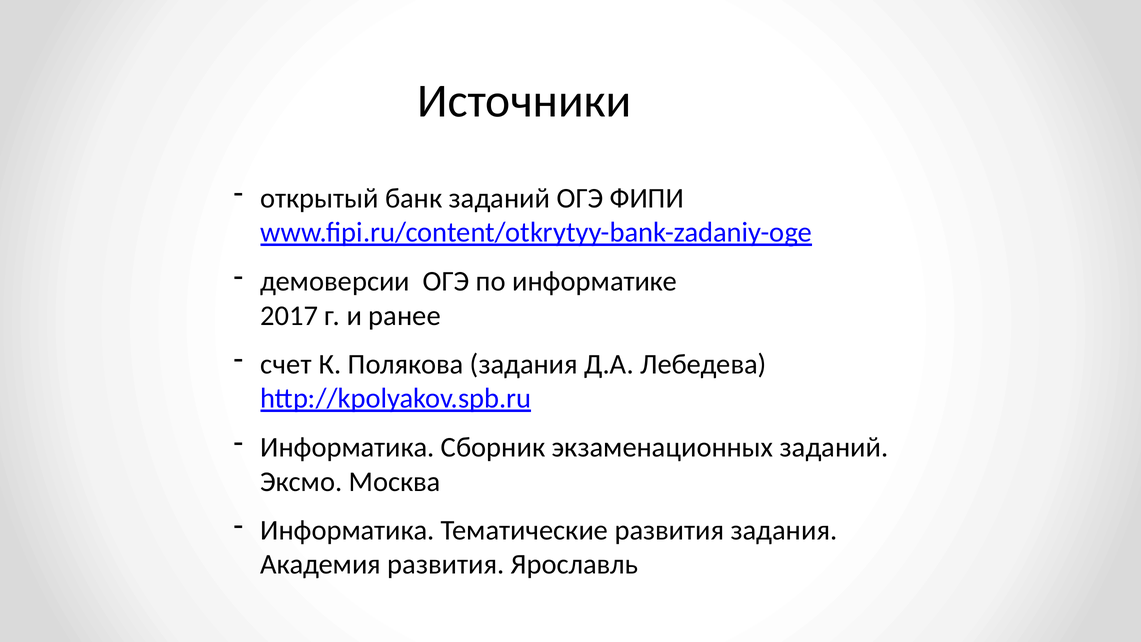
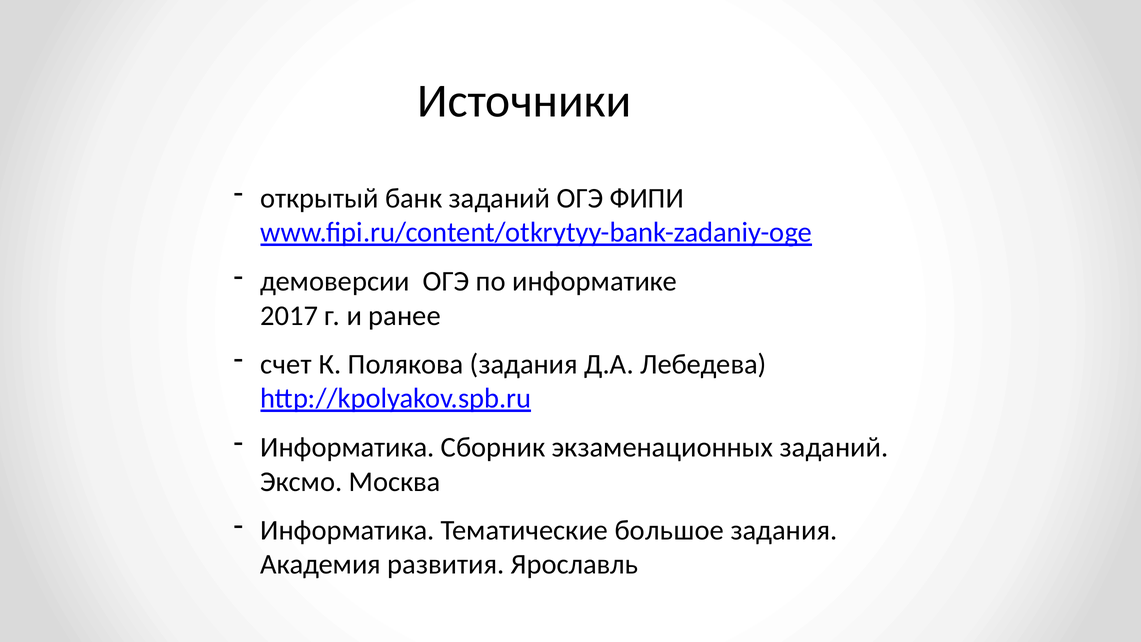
Тематические развития: развития -> большое
